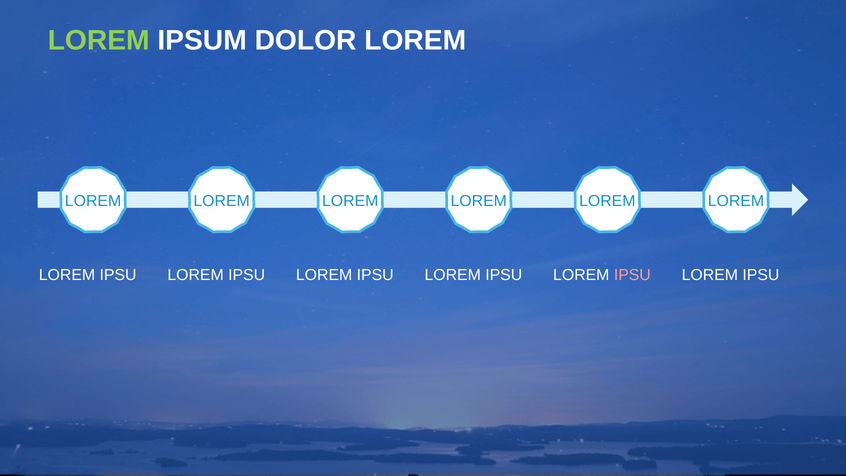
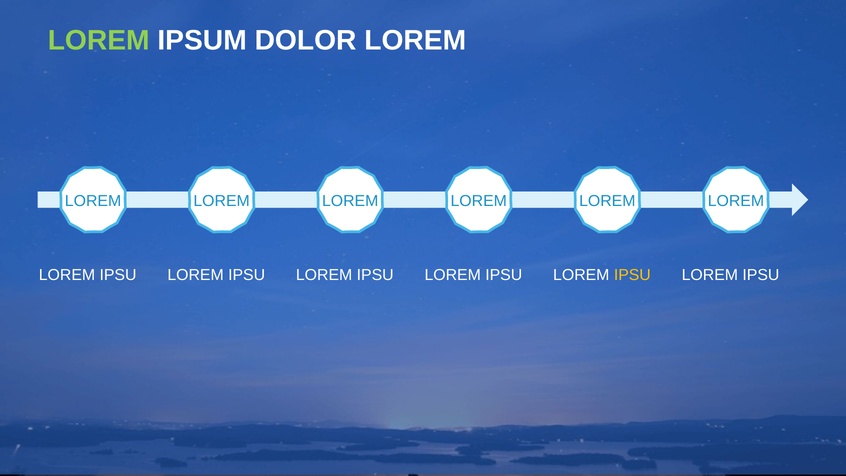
IPSU at (632, 275) colour: pink -> yellow
